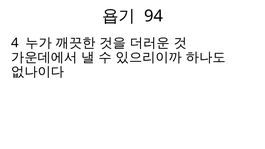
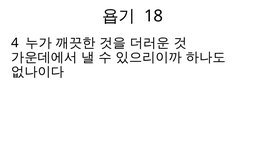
94: 94 -> 18
